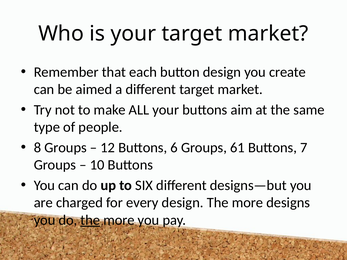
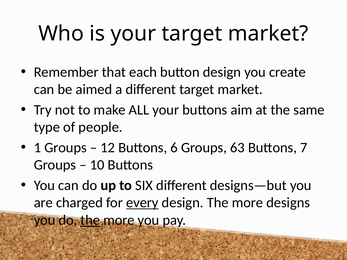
8: 8 -> 1
61: 61 -> 63
every underline: none -> present
